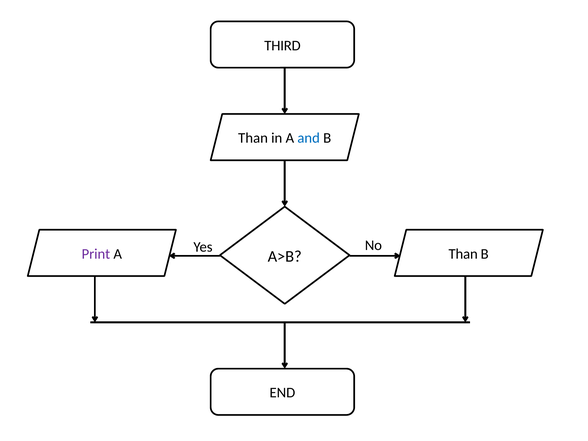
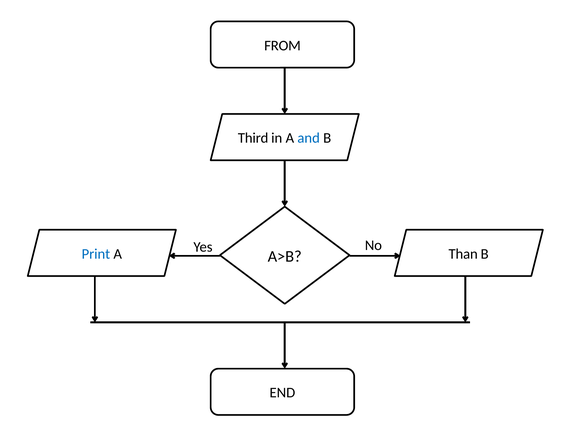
THIRD: THIRD -> FROM
Than at (253, 138): Than -> Third
Print colour: purple -> blue
